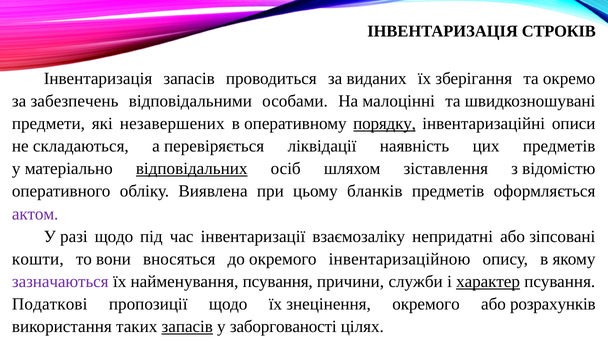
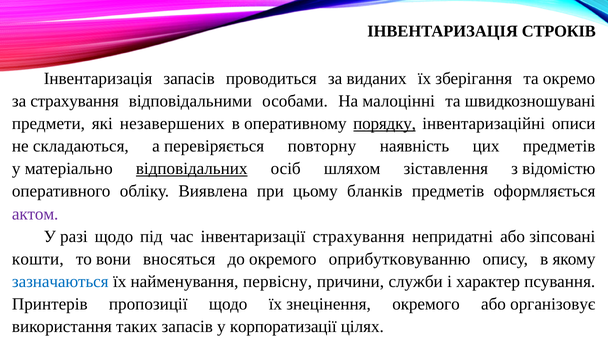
за забезпечень: забезпечень -> страхування
ліквідації: ліквідації -> повторну
інвентаризації взаємозаліку: взаємозаліку -> страхування
інвентаризаційною: інвентаризаційною -> оприбутковуванню
зазначаються colour: purple -> blue
найменування псування: псування -> первісну
характер underline: present -> none
Податкові: Податкові -> Принтерів
розрахунків: розрахунків -> організовує
запасів at (187, 327) underline: present -> none
заборгованості: заборгованості -> корпоратизації
